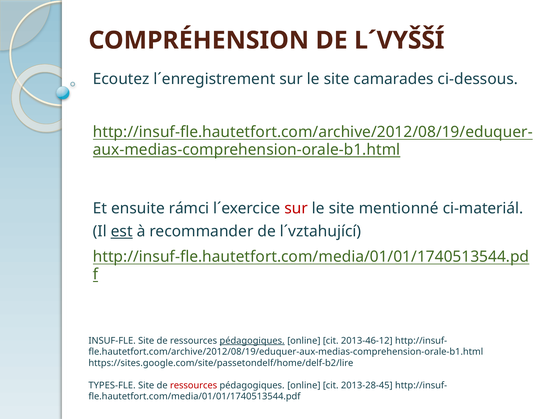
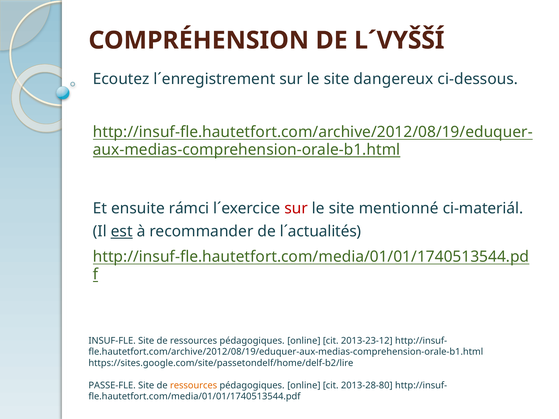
camarades: camarades -> dangereux
l´vztahující: l´vztahující -> l´actualités
pédagogiques at (252, 341) underline: present -> none
2013-46-12: 2013-46-12 -> 2013-23-12
TYPES-FLE: TYPES-FLE -> PASSE-FLE
ressources at (194, 386) colour: red -> orange
2013-28-45: 2013-28-45 -> 2013-28-80
